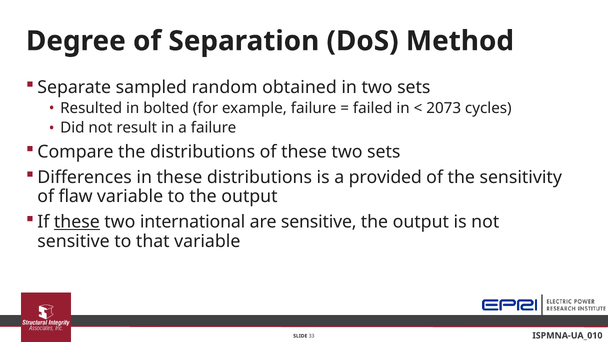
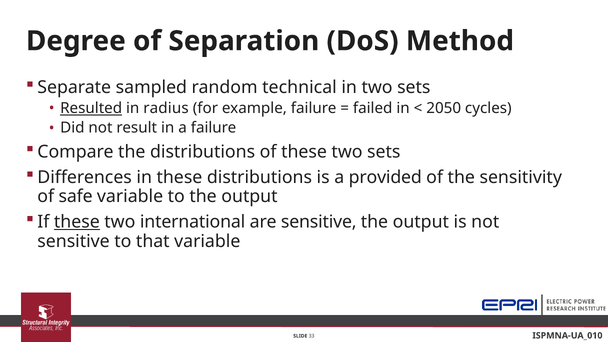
obtained: obtained -> technical
Resulted underline: none -> present
bolted: bolted -> radius
2073: 2073 -> 2050
flaw: flaw -> safe
